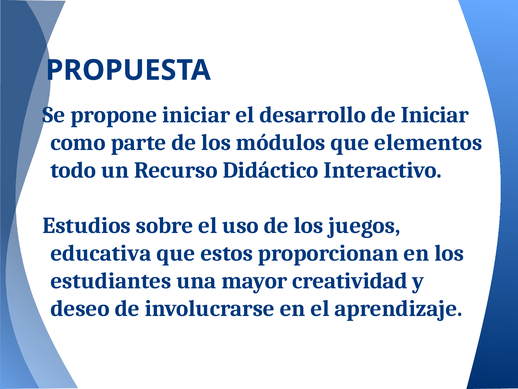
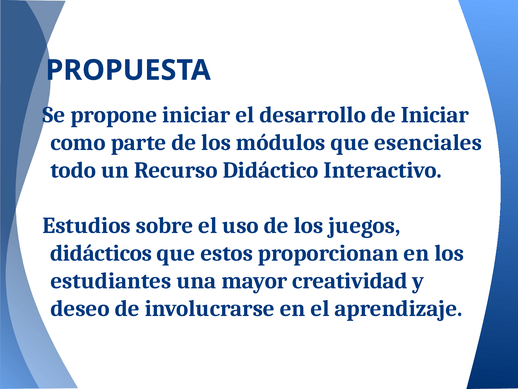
elementos: elementos -> esenciales
educativa: educativa -> didácticos
